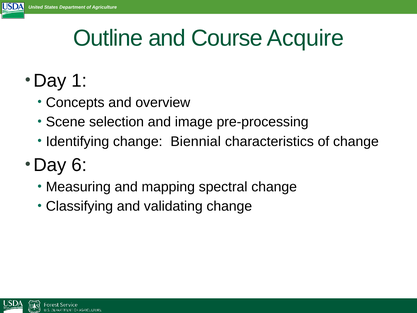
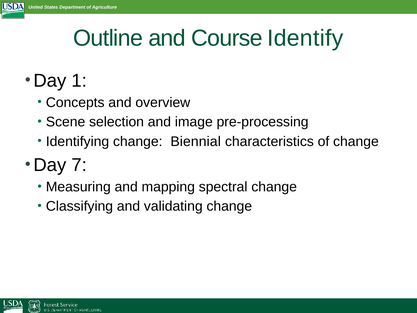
Acquire: Acquire -> Identify
6: 6 -> 7
